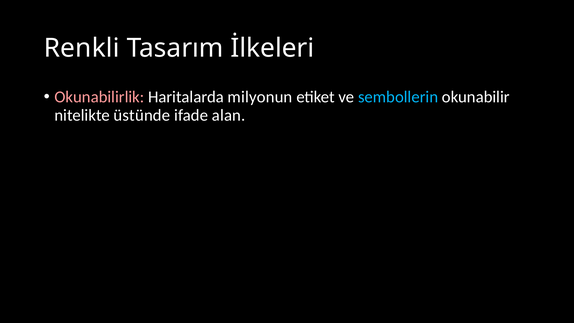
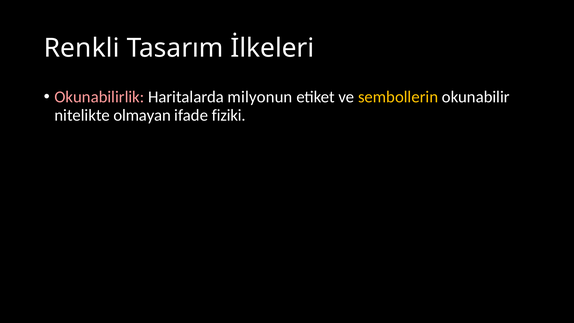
sembollerin colour: light blue -> yellow
üstünde: üstünde -> olmayan
alan: alan -> fiziki
